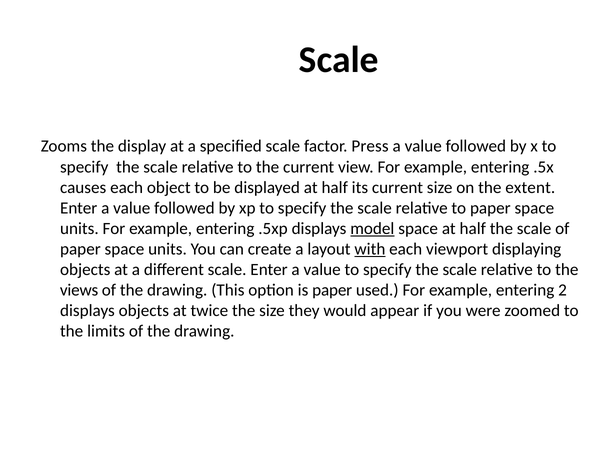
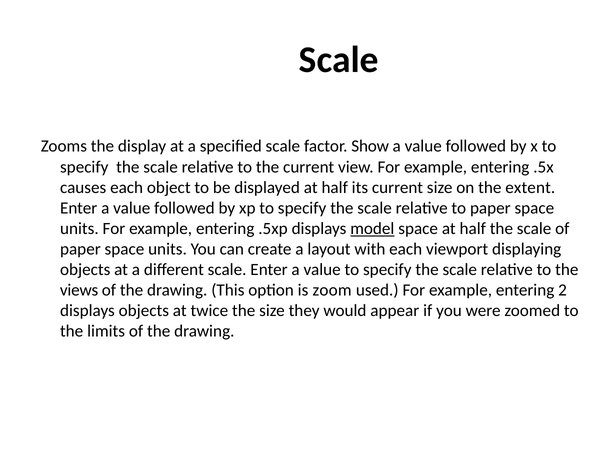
Press: Press -> Show
with underline: present -> none
is paper: paper -> zoom
